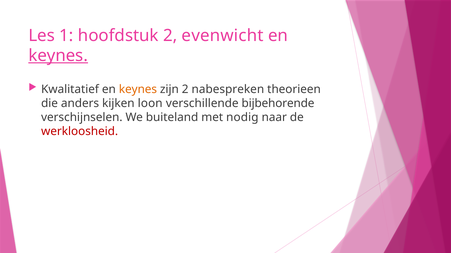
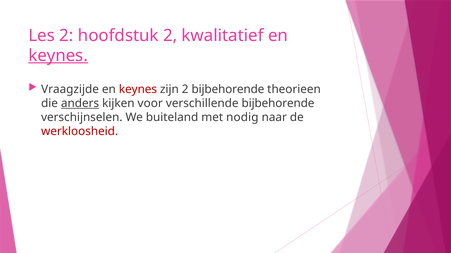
Les 1: 1 -> 2
evenwicht: evenwicht -> kwalitatief
Kwalitatief: Kwalitatief -> Vraagzijde
keynes at (138, 89) colour: orange -> red
2 nabespreken: nabespreken -> bijbehorende
anders underline: none -> present
loon: loon -> voor
